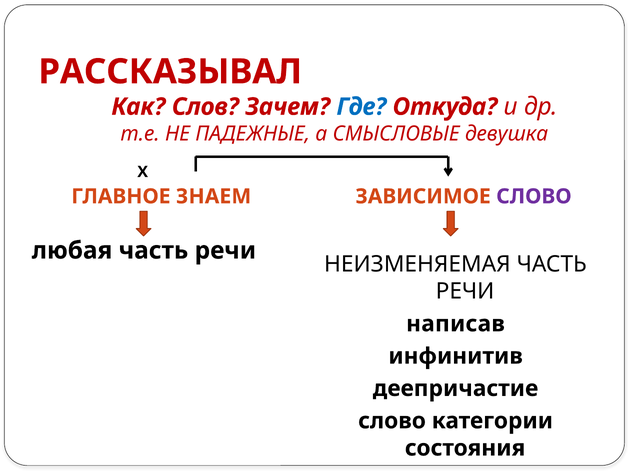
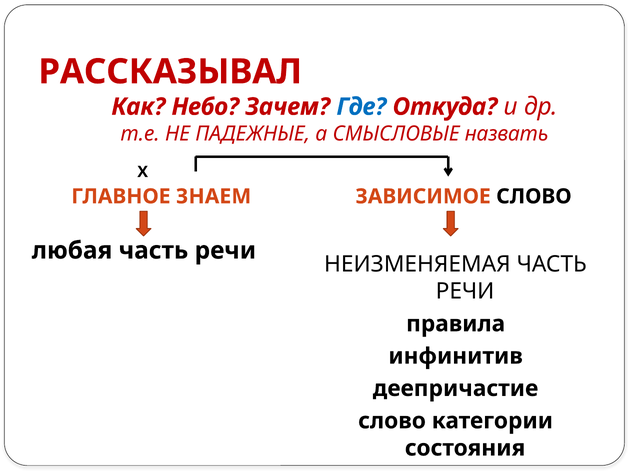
Слов: Слов -> Небо
девушка: девушка -> назвать
СЛОВО at (534, 196) colour: purple -> black
написав: написав -> правила
